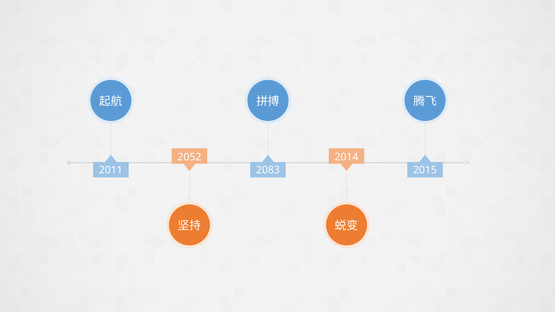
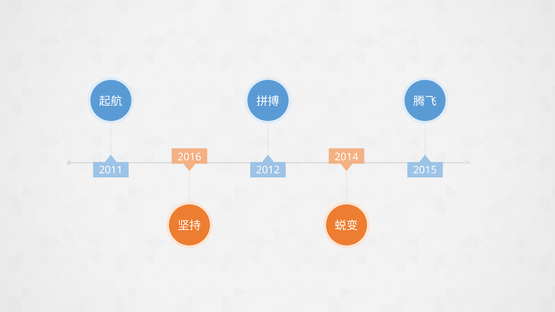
2052: 2052 -> 2016
2083: 2083 -> 2012
